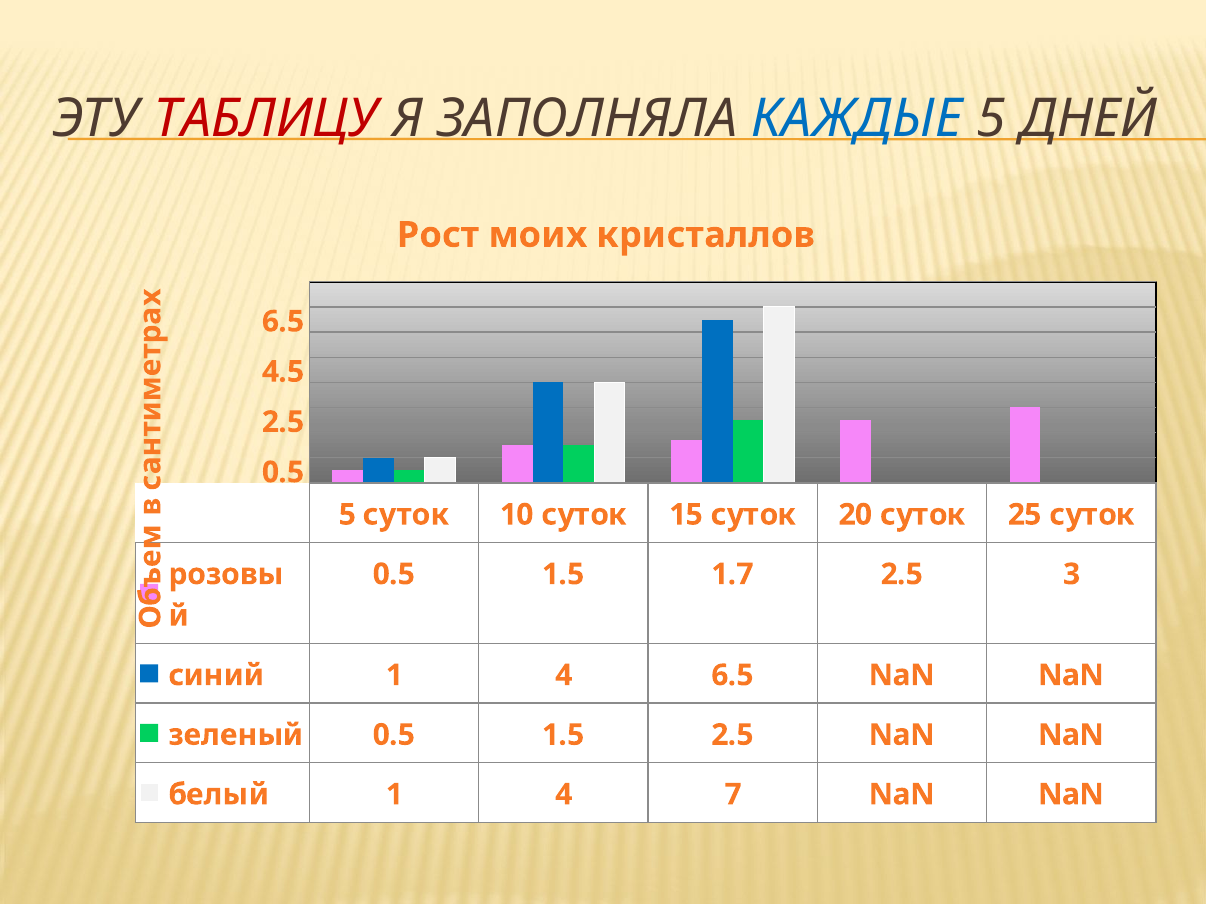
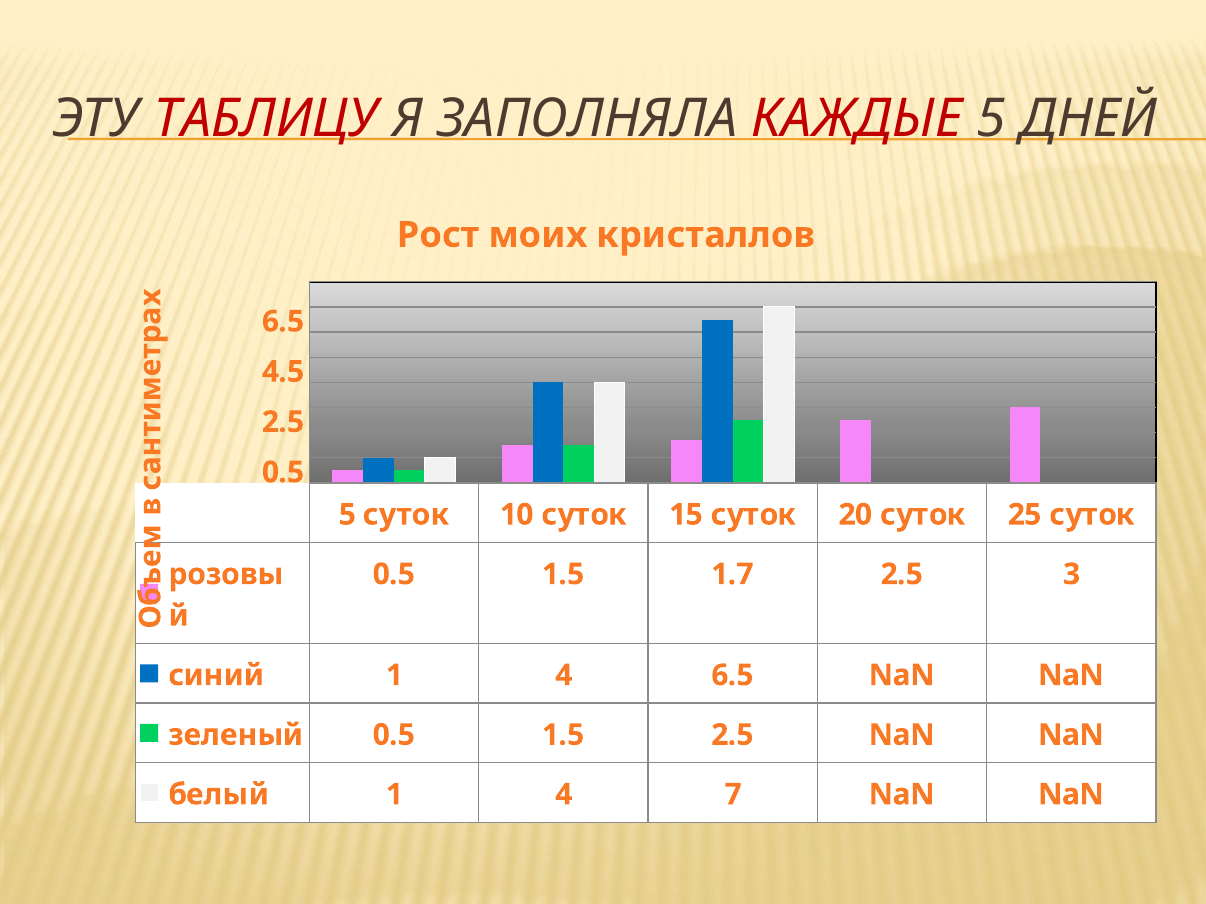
КАЖДЫЕ colour: blue -> red
